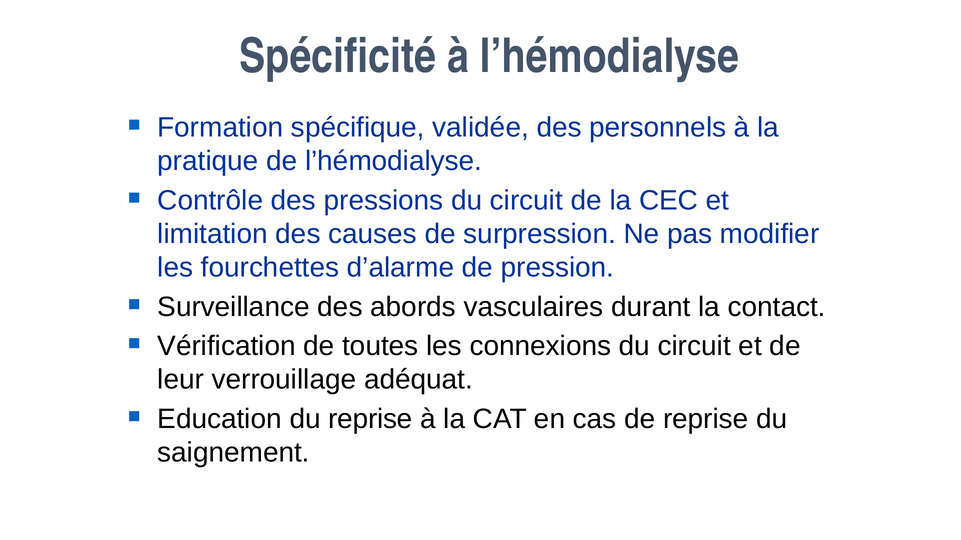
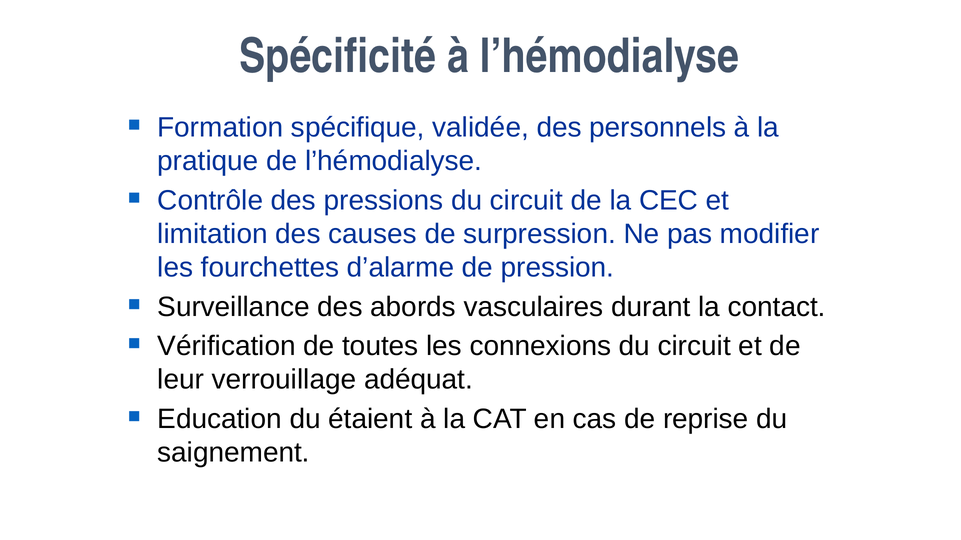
du reprise: reprise -> étaient
